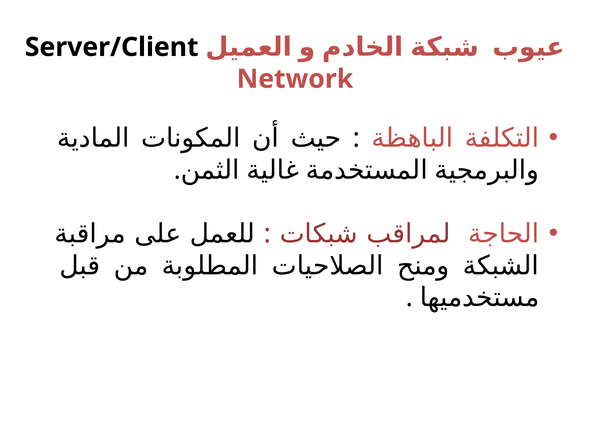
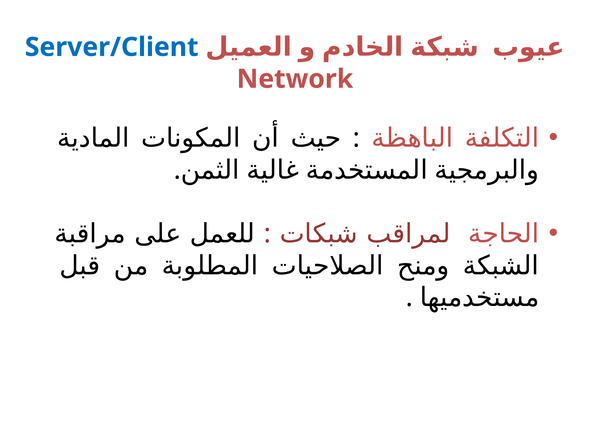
Server/Client colour: black -> blue
